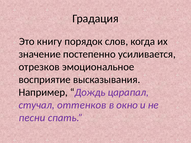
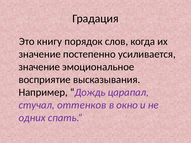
отрезков at (39, 67): отрезков -> значение
песни: песни -> одних
